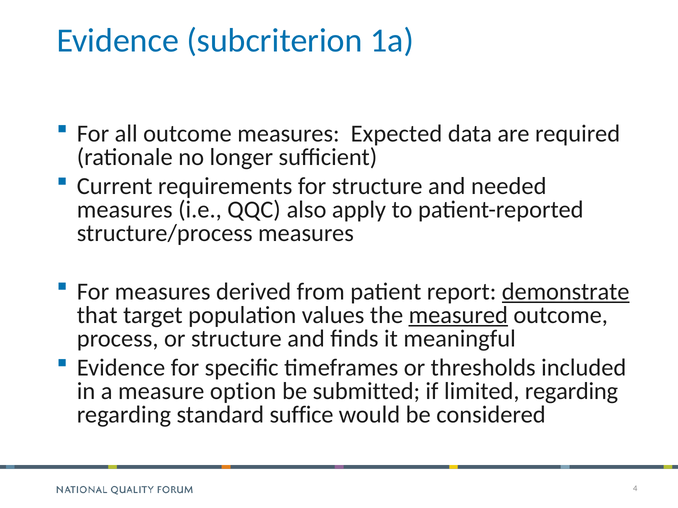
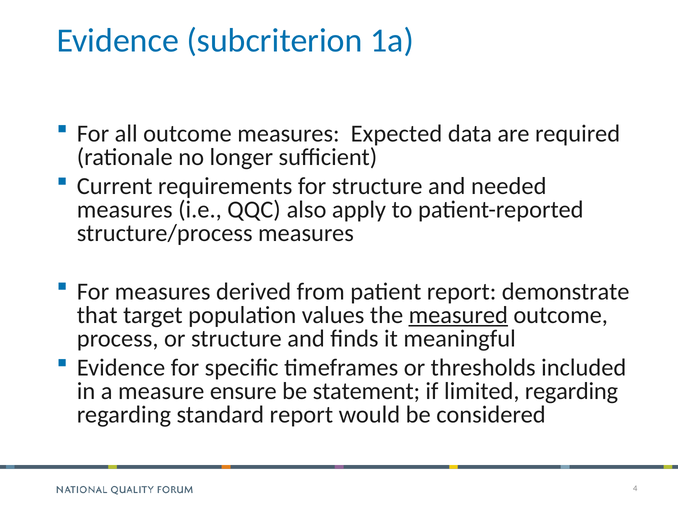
demonstrate underline: present -> none
option: option -> ensure
submitted: submitted -> statement
standard suffice: suffice -> report
